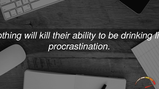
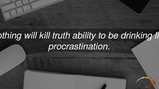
their: their -> truth
